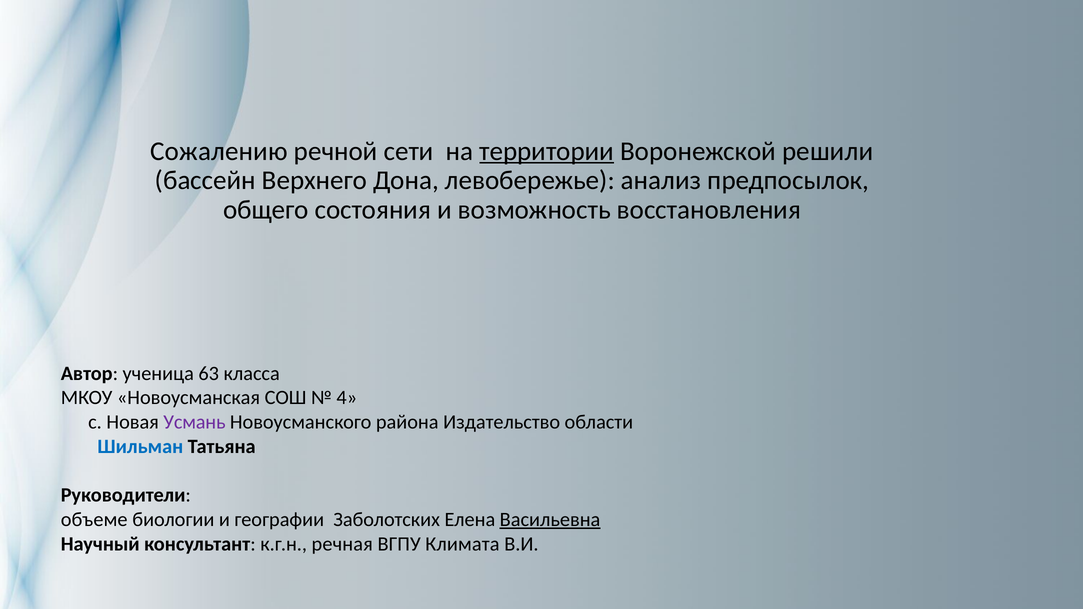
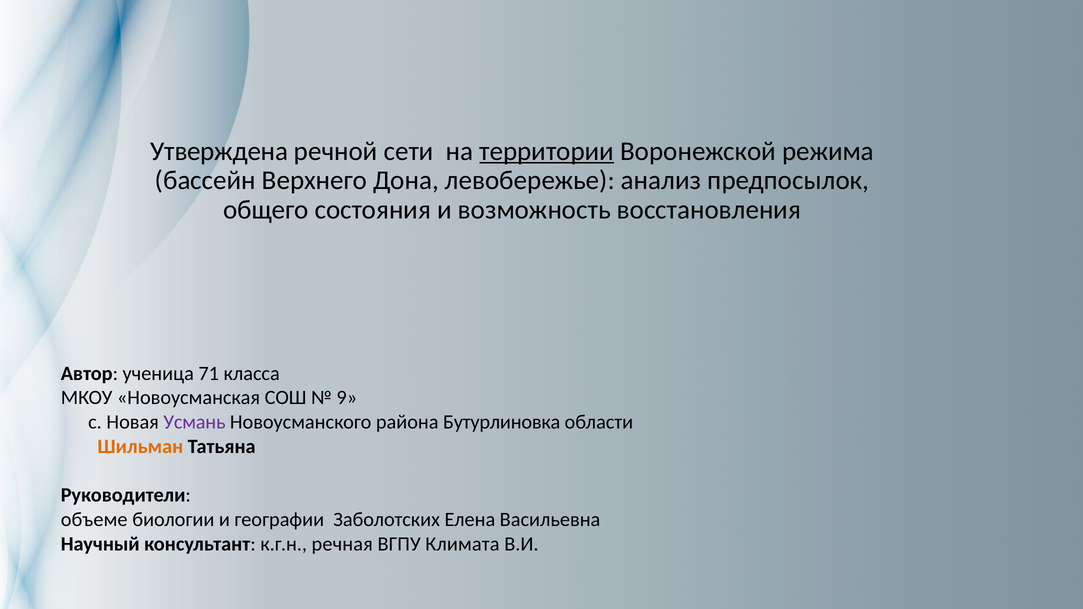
Сожалению: Сожалению -> Утверждена
решили: решили -> режима
63: 63 -> 71
4: 4 -> 9
Издательство: Издательство -> Бутурлиновка
Шильман colour: blue -> orange
Васильевна underline: present -> none
